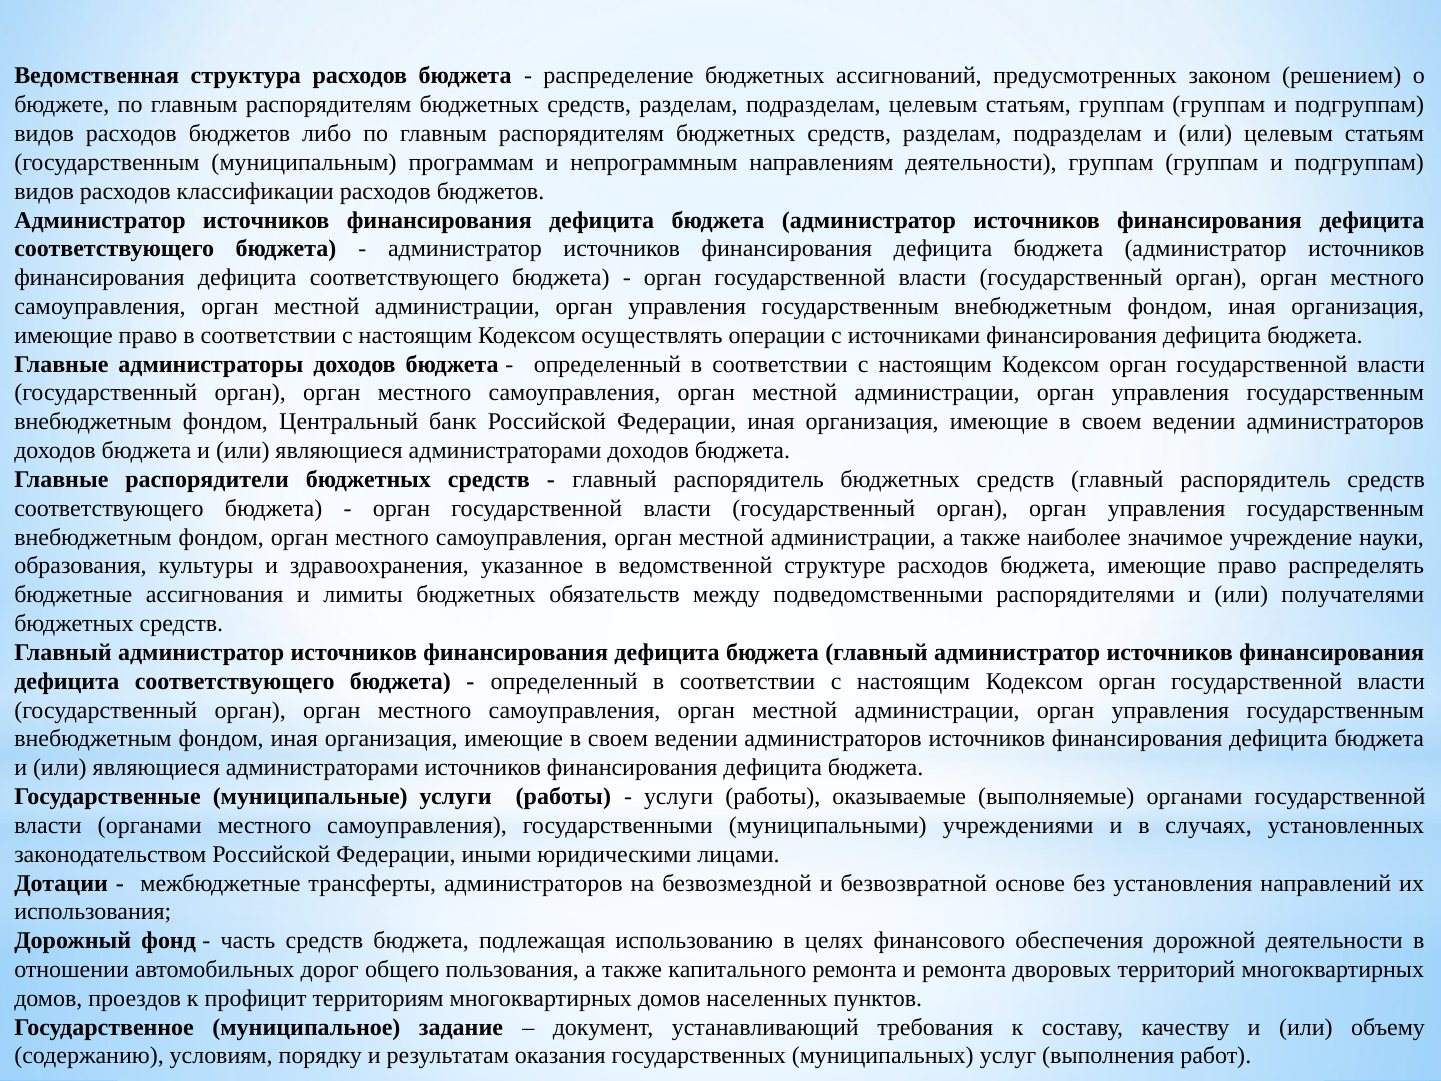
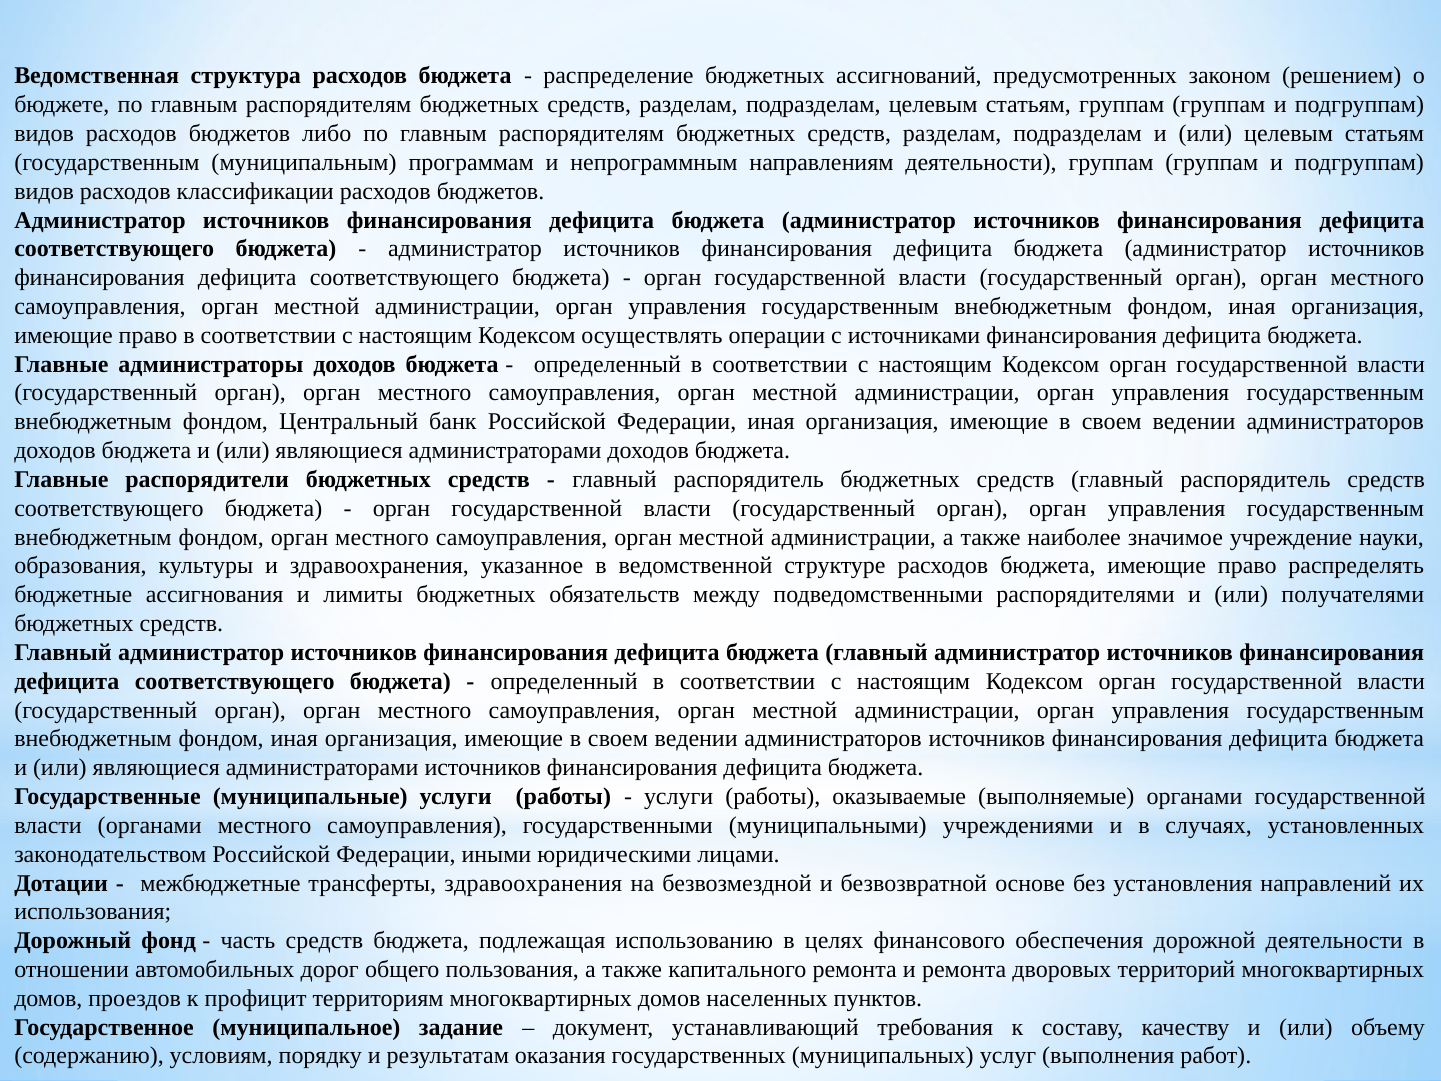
трансферты администраторов: администраторов -> здравоохранения
